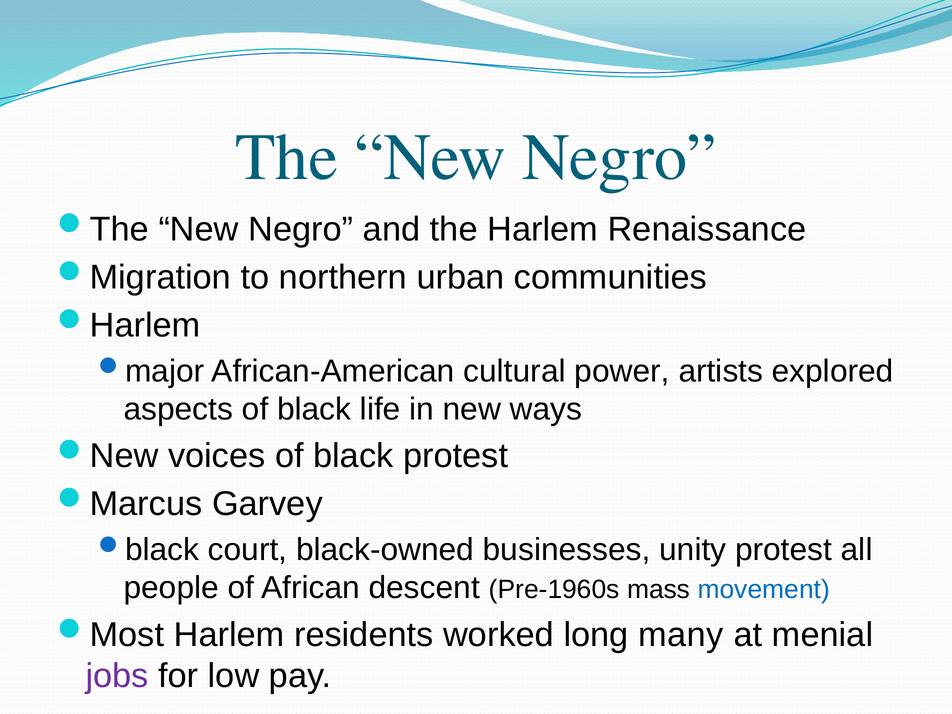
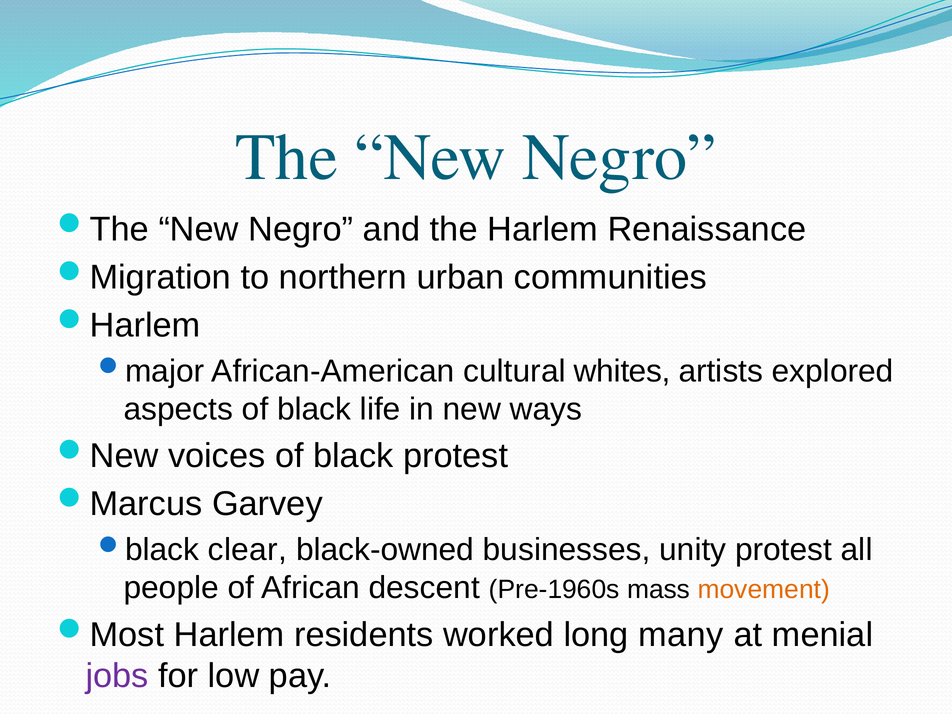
power: power -> whites
court: court -> clear
movement colour: blue -> orange
